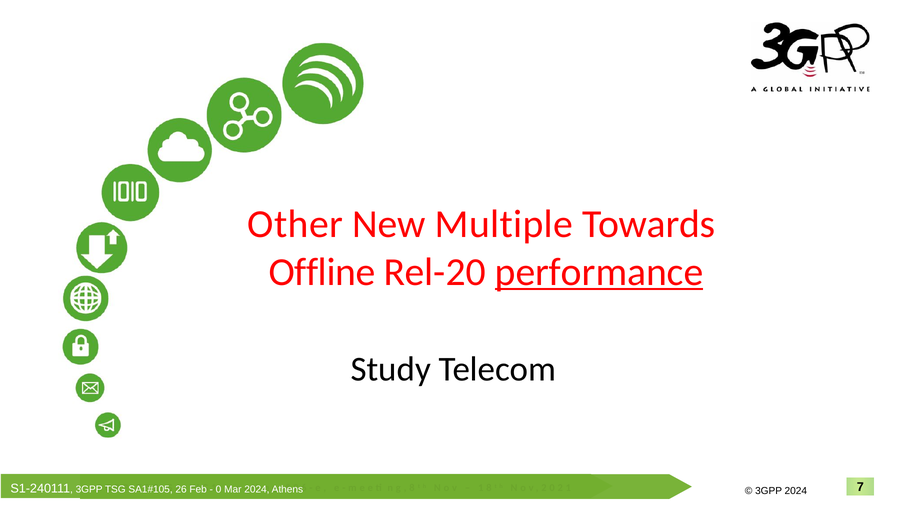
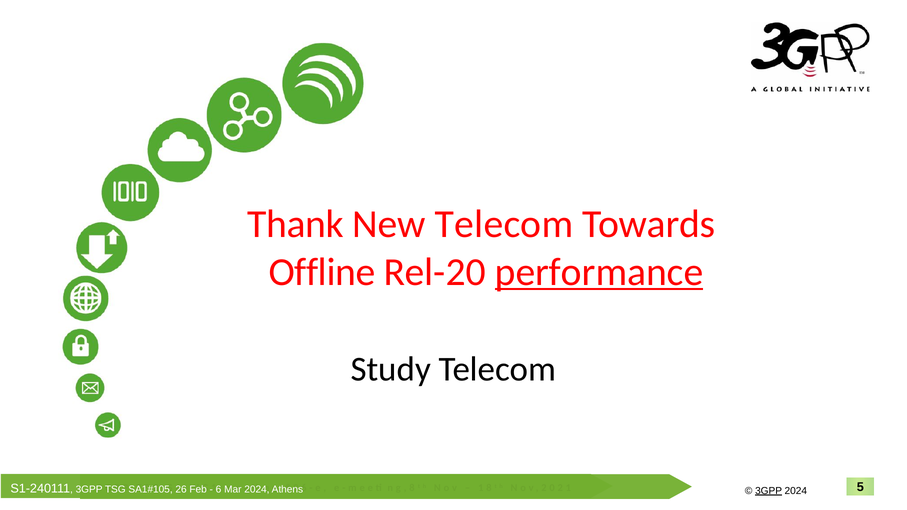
Other: Other -> Thank
New Multiple: Multiple -> Telecom
0 at (219, 489): 0 -> 6
3GPP at (769, 491) underline: none -> present
7: 7 -> 5
